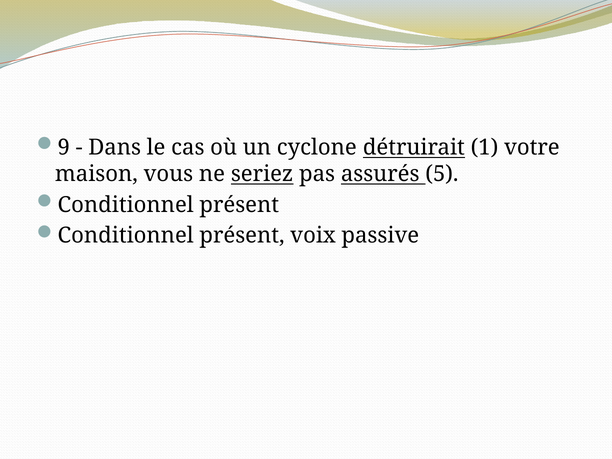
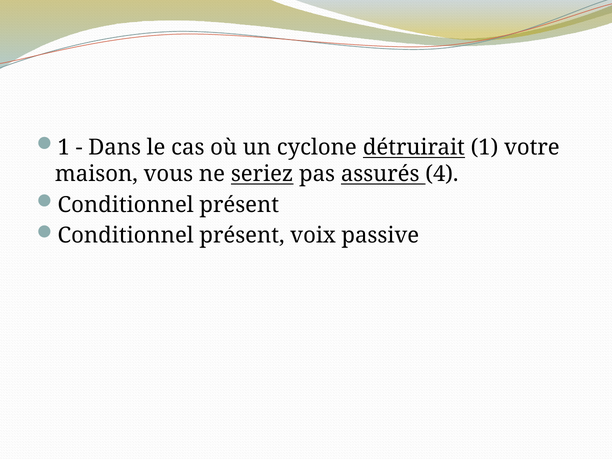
9 at (64, 147): 9 -> 1
5: 5 -> 4
